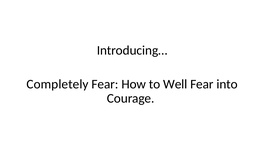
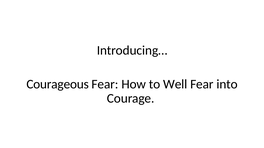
Completely: Completely -> Courageous
